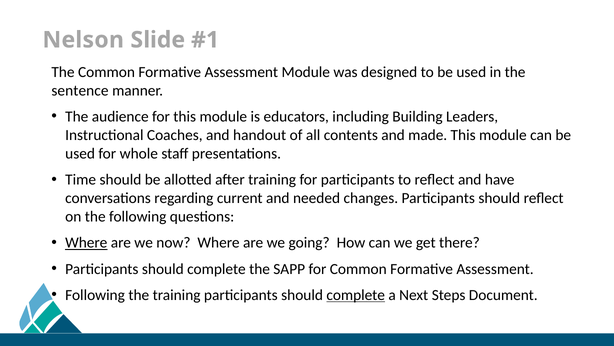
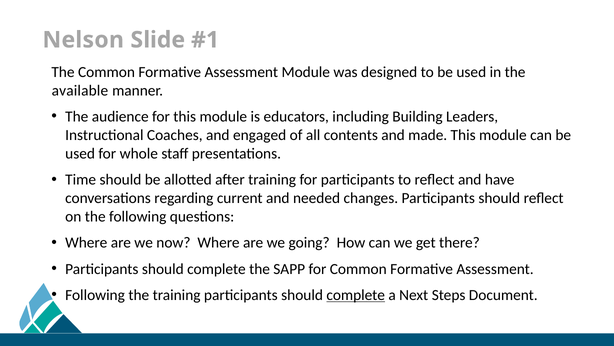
sentence: sentence -> available
handout: handout -> engaged
Where at (86, 242) underline: present -> none
